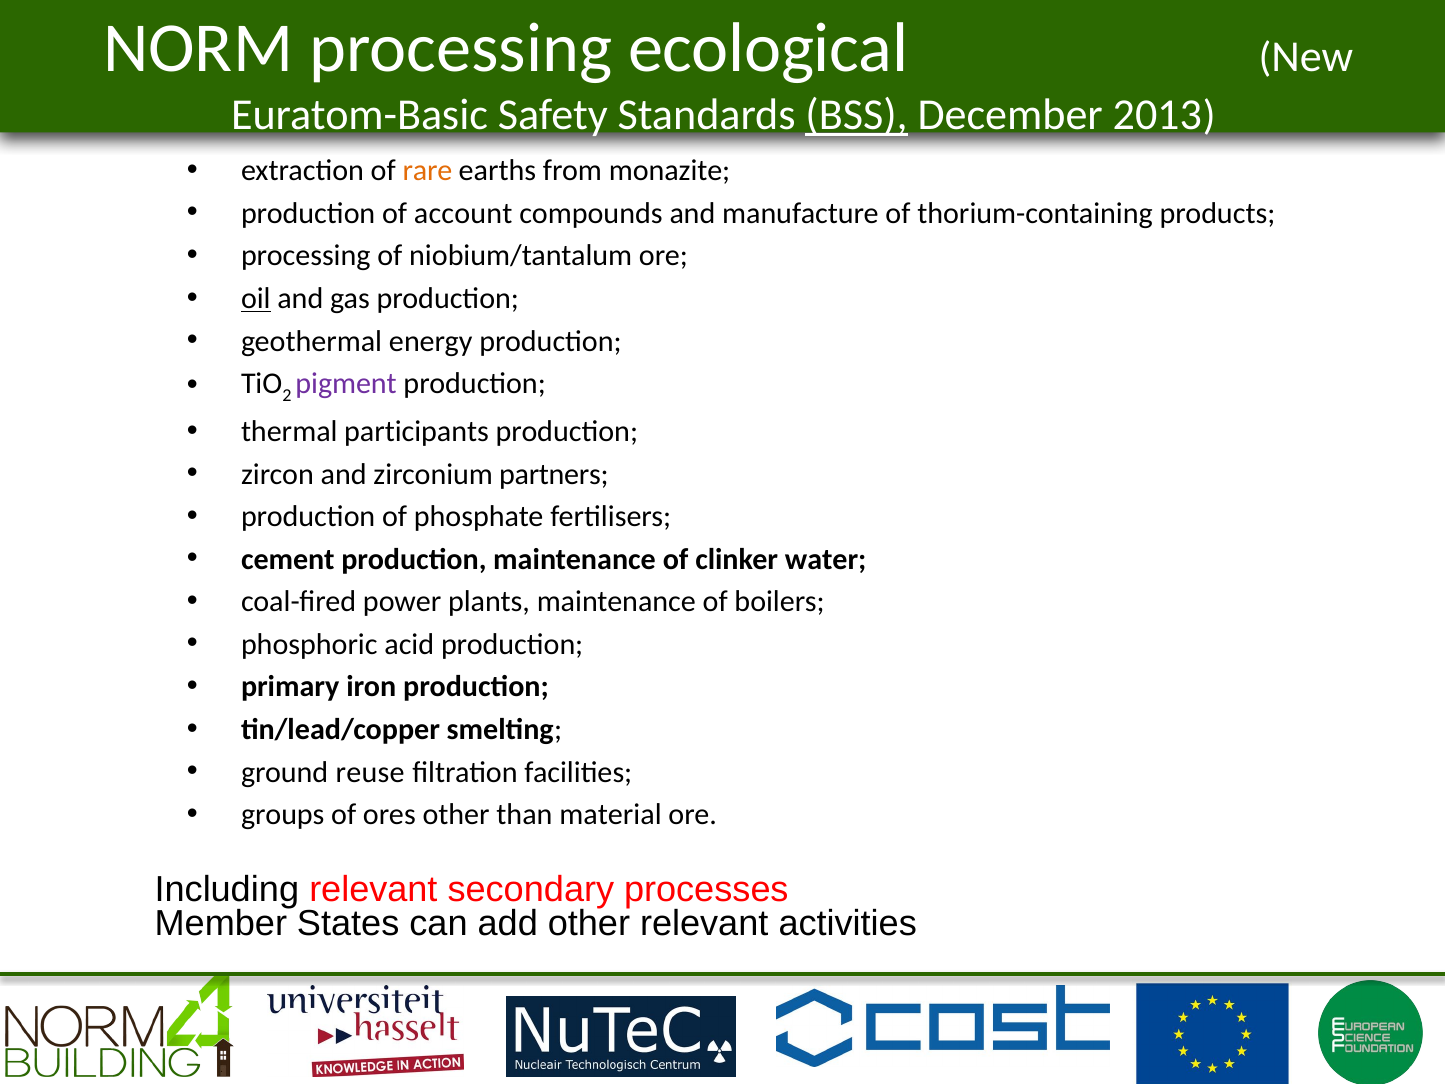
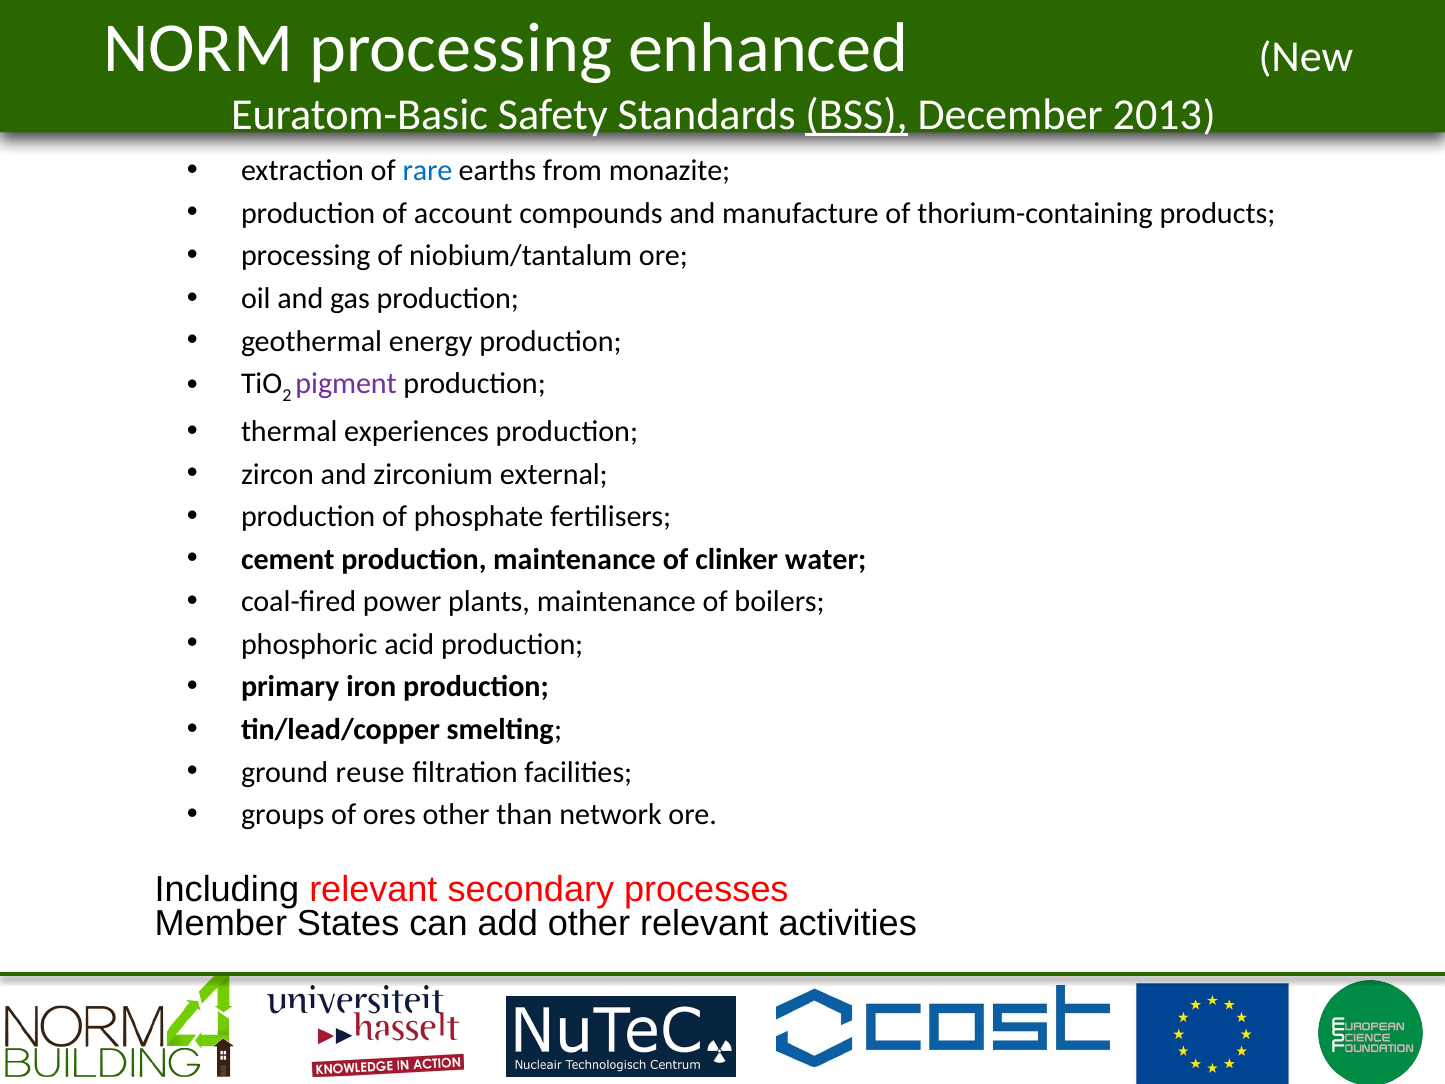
ecological: ecological -> enhanced
rare colour: orange -> blue
oil underline: present -> none
participants: participants -> experiences
partners: partners -> external
material: material -> network
